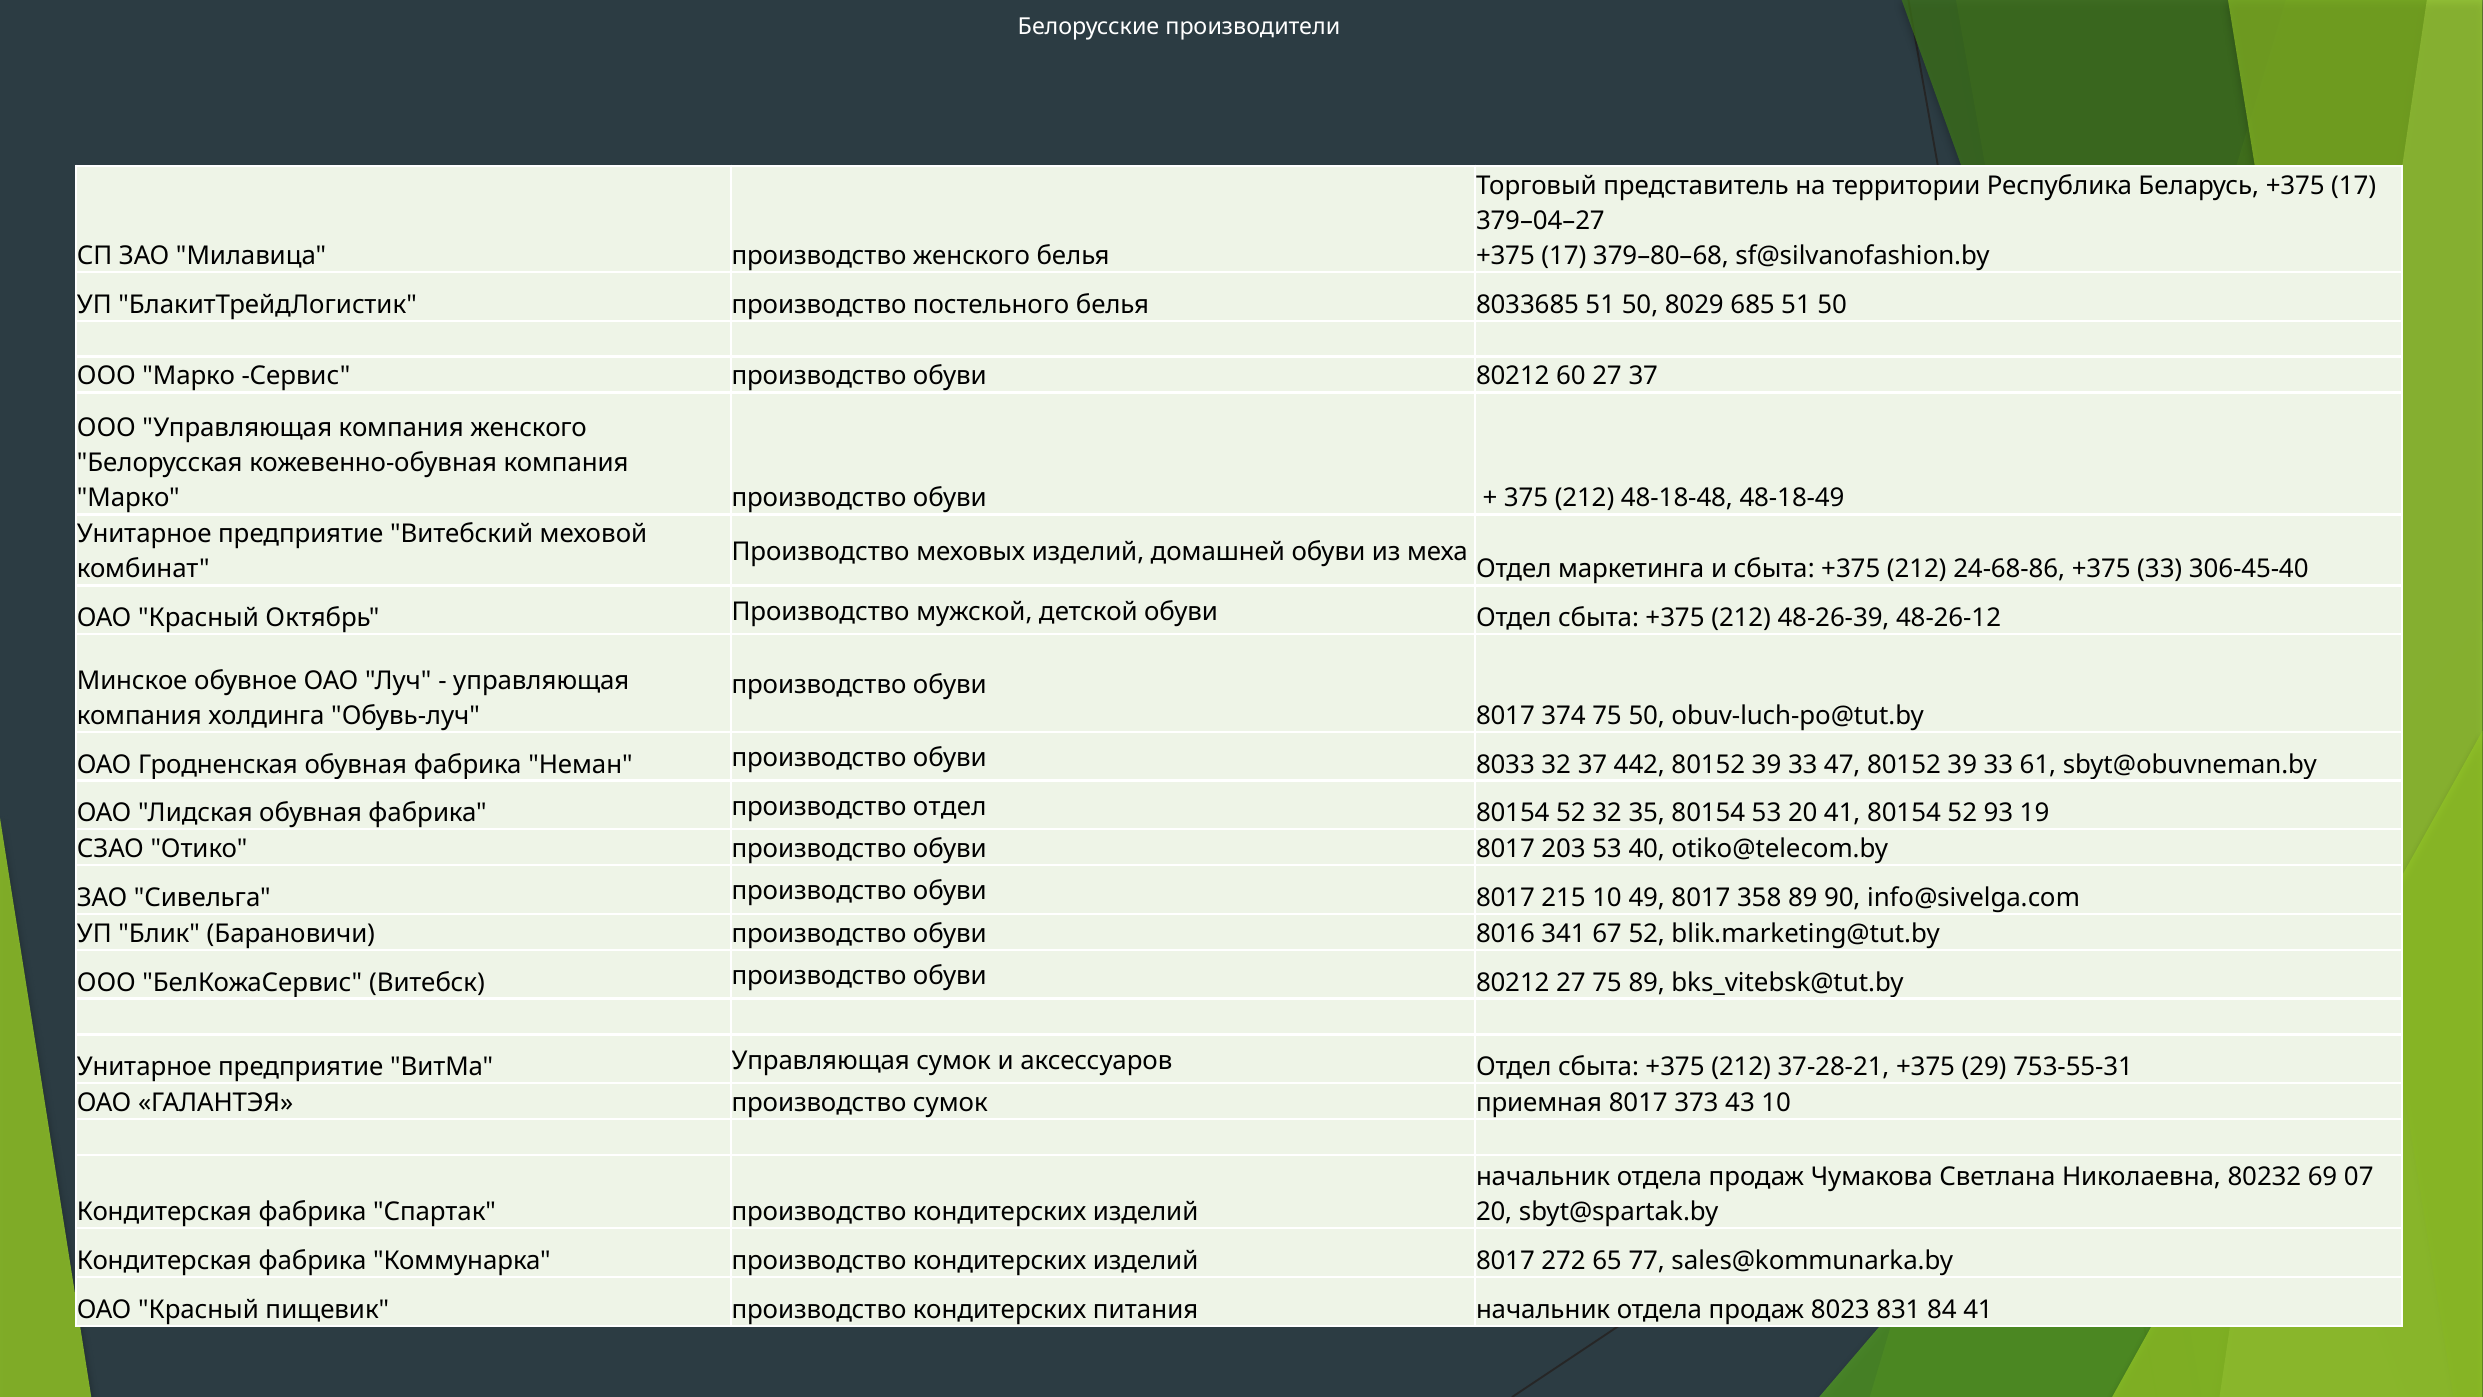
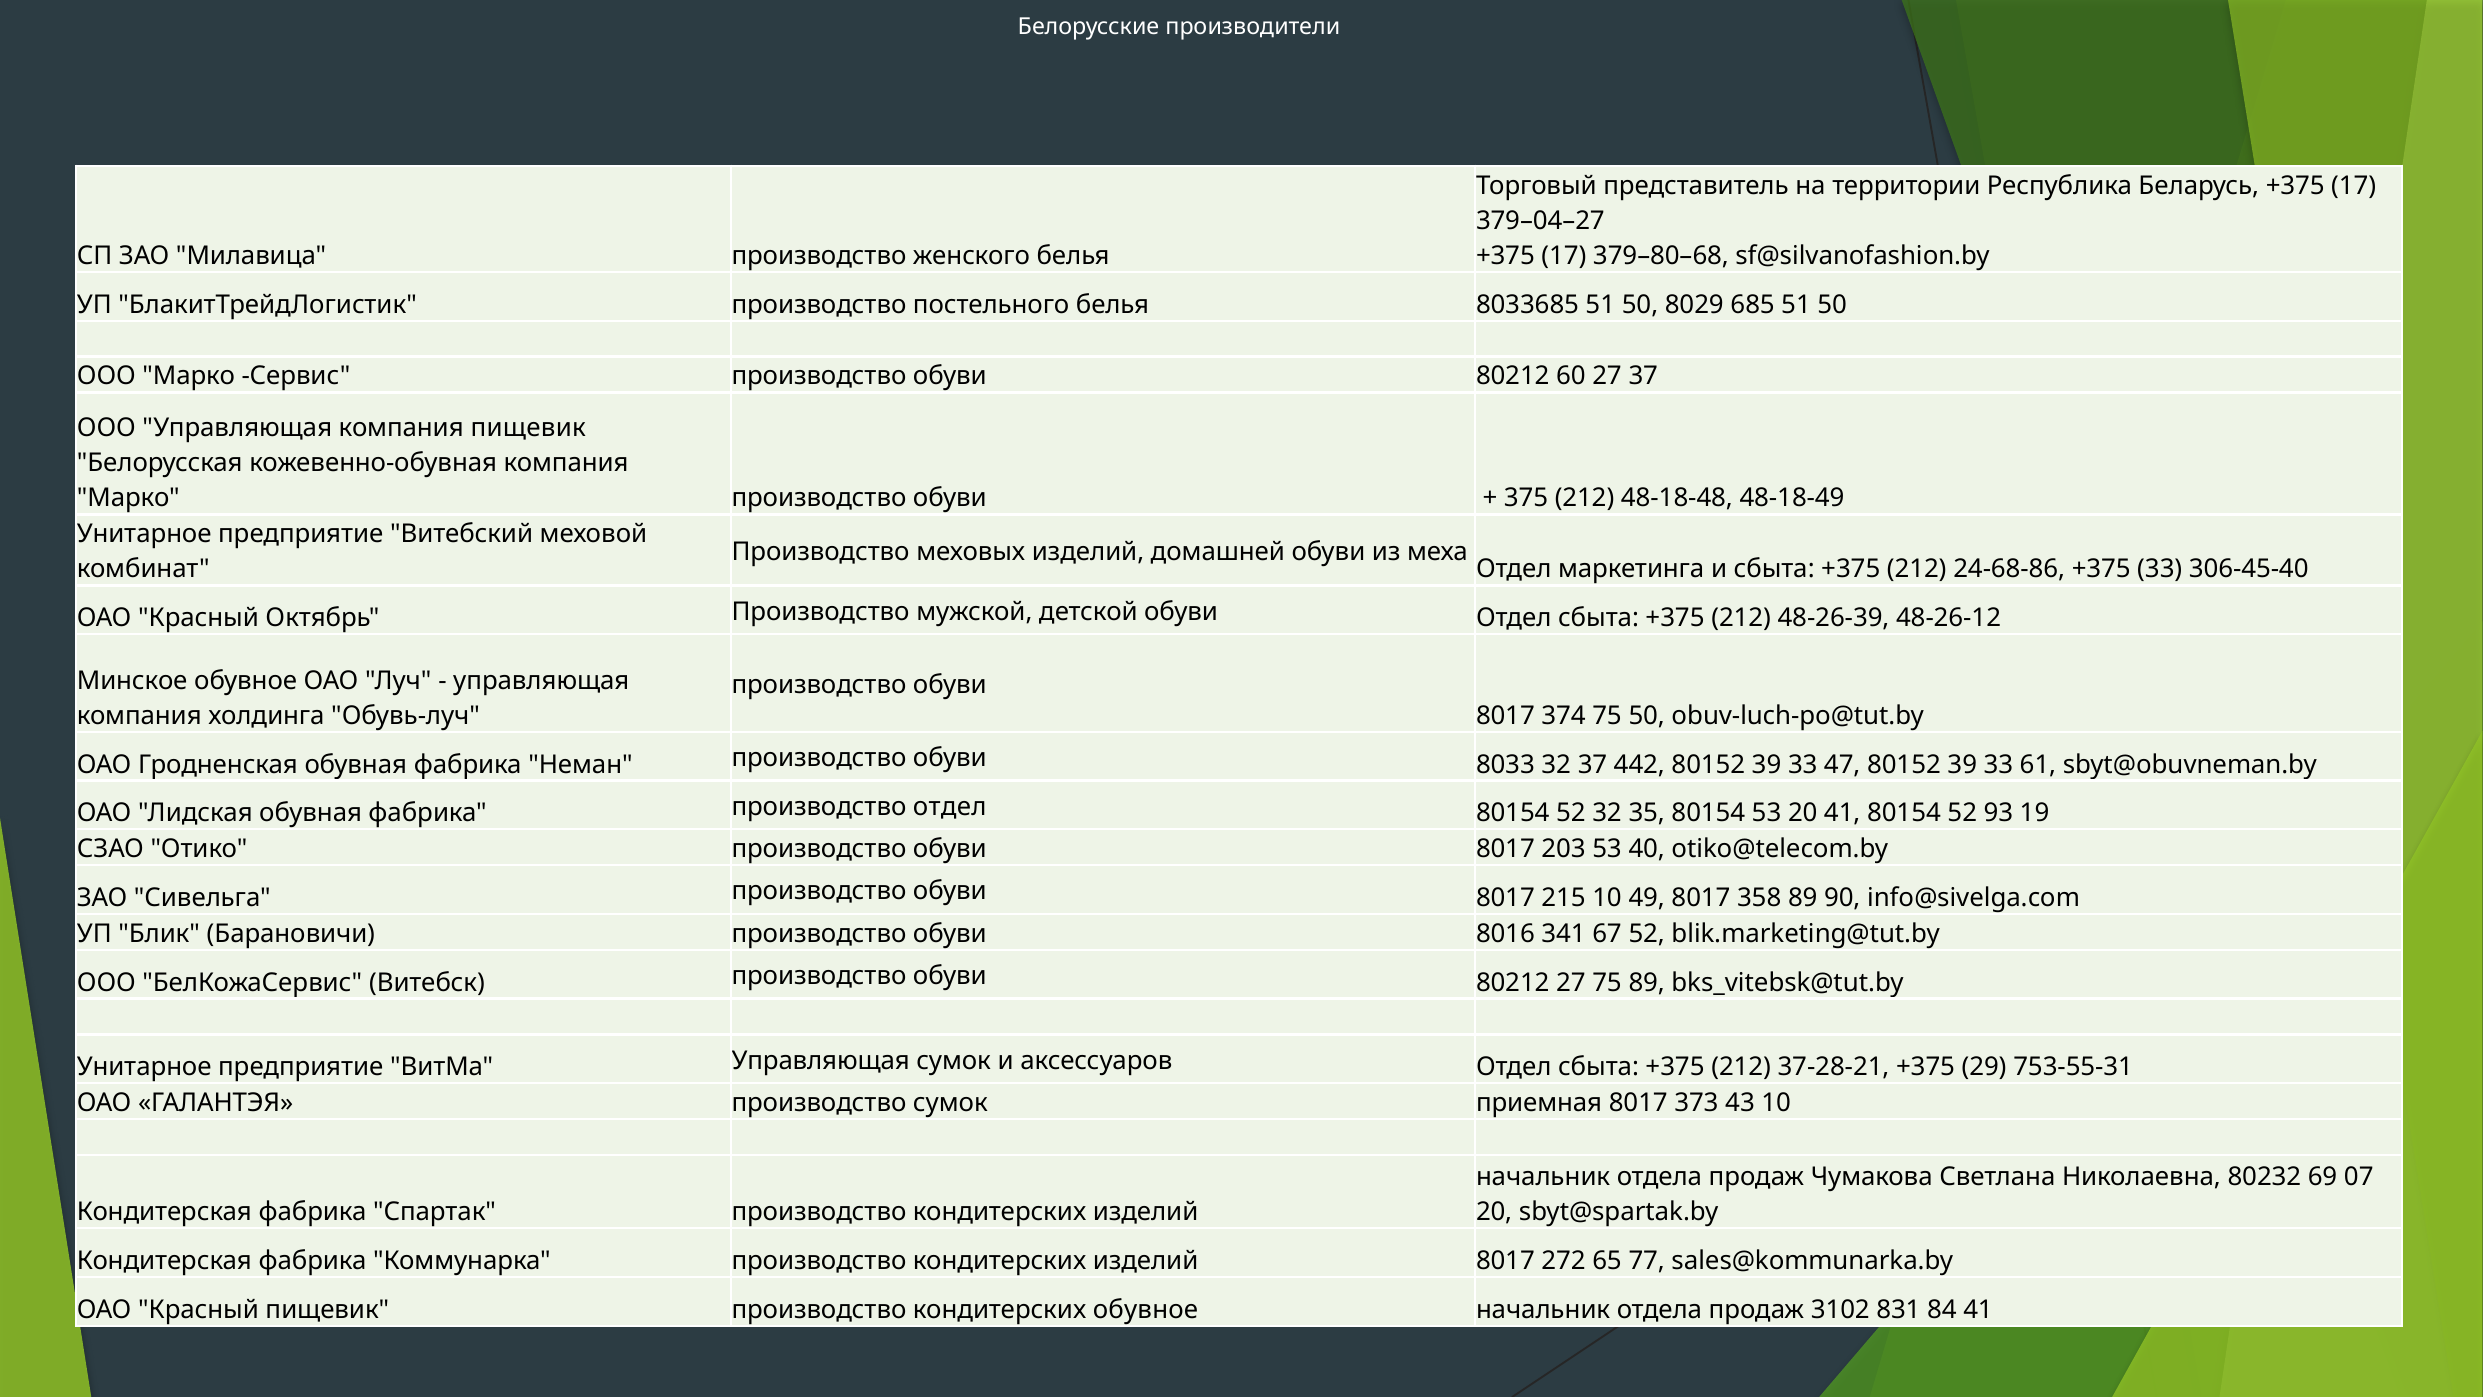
компания женского: женского -> пищевик
кондитерских питания: питания -> обувное
8023: 8023 -> 3102
